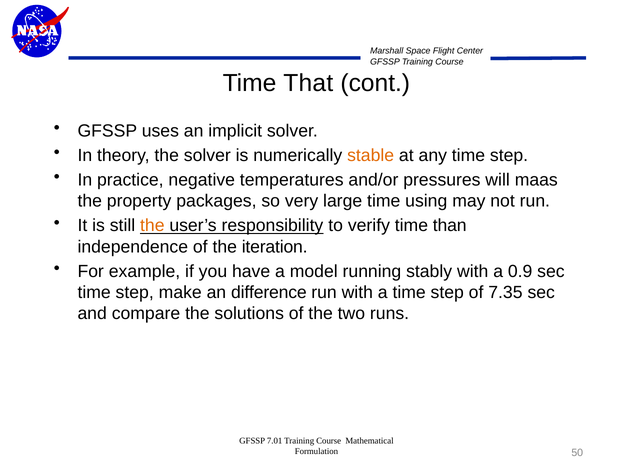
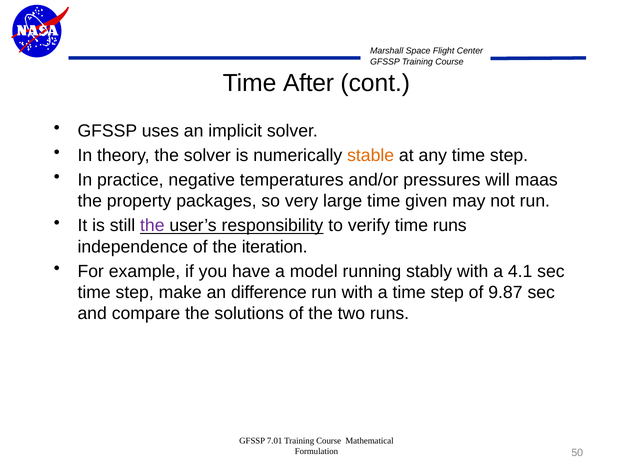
That: That -> After
using: using -> given
the at (152, 226) colour: orange -> purple
time than: than -> runs
0.9: 0.9 -> 4.1
7.35: 7.35 -> 9.87
